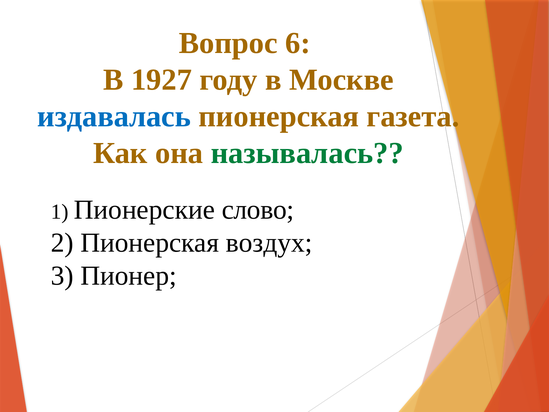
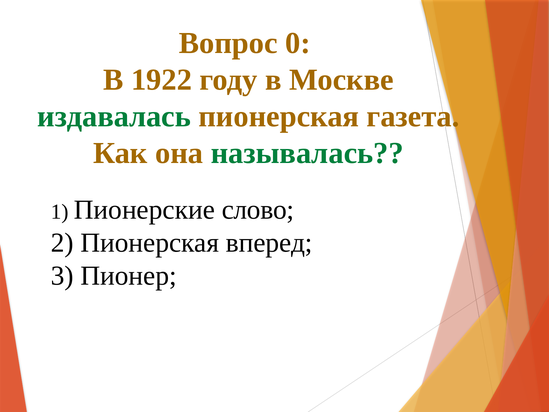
6: 6 -> 0
1927: 1927 -> 1922
издавалась colour: blue -> green
воздух: воздух -> вперед
